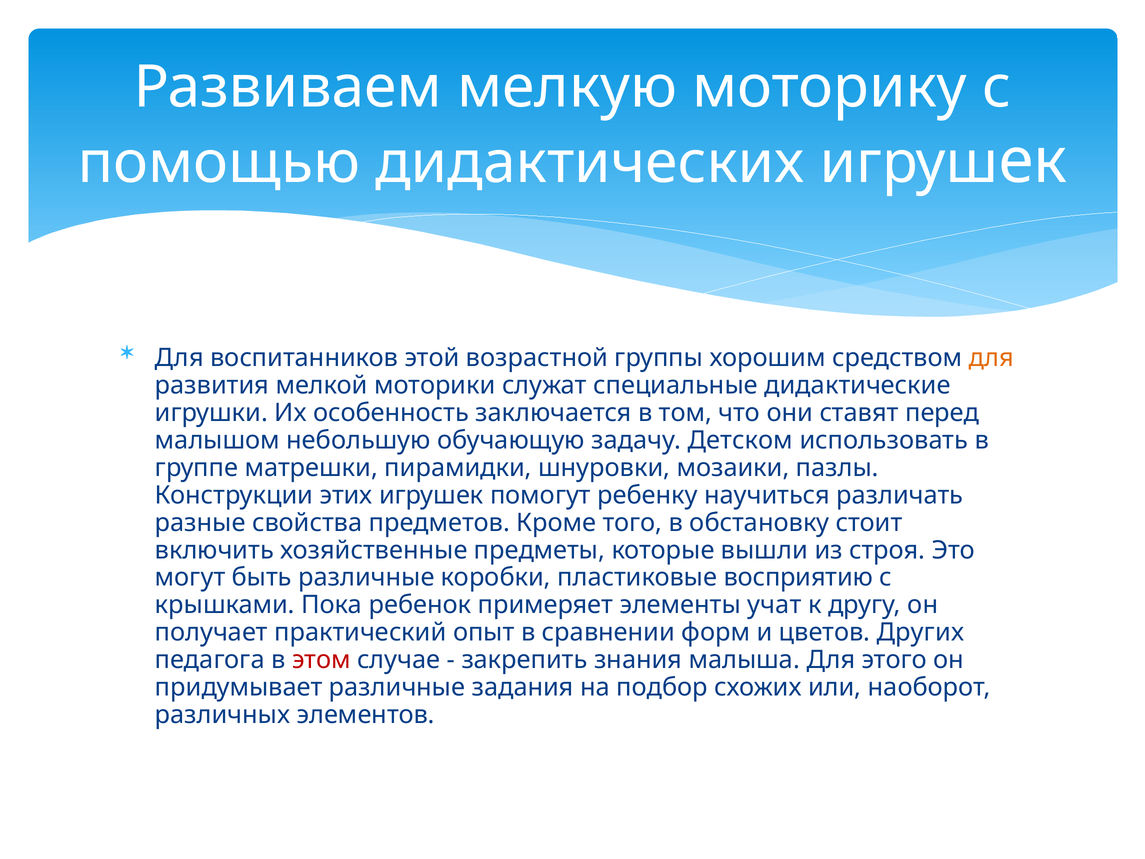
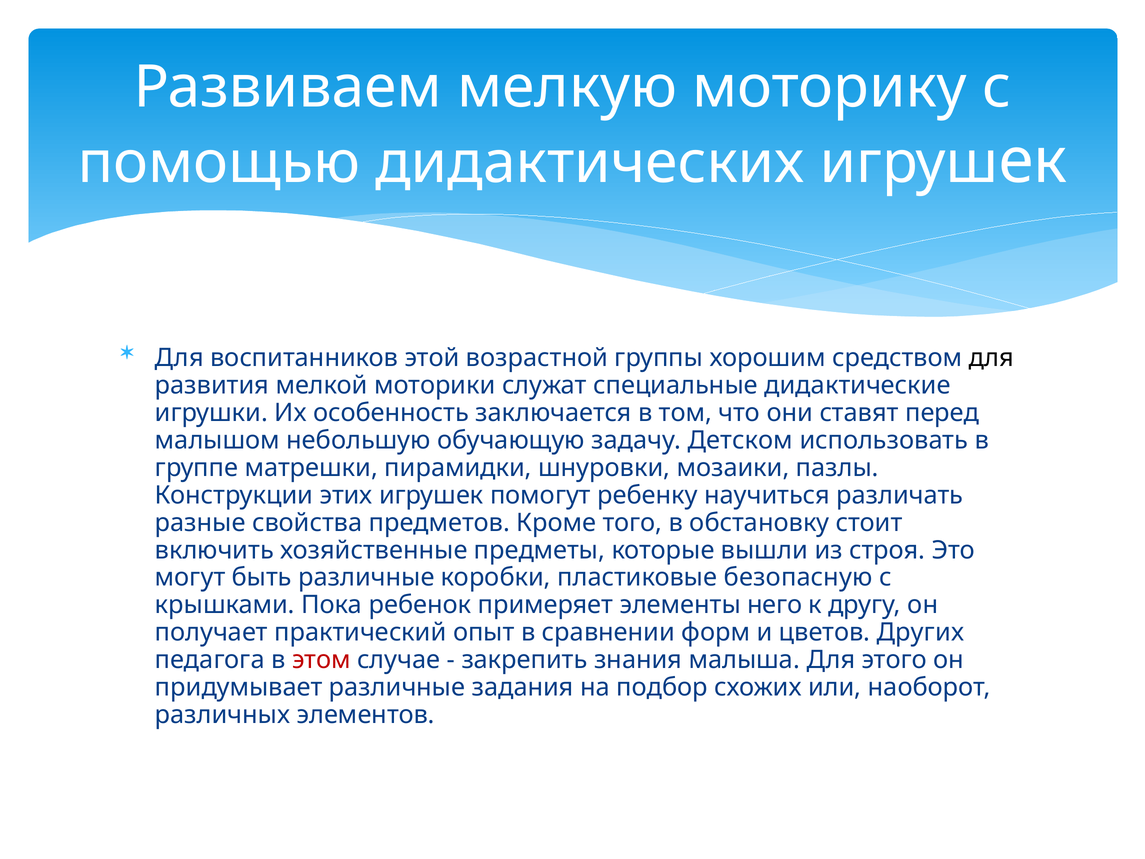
для at (991, 358) colour: orange -> black
восприятию: восприятию -> безопасную
учат: учат -> него
